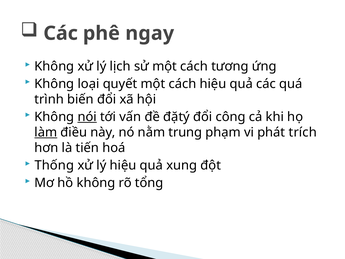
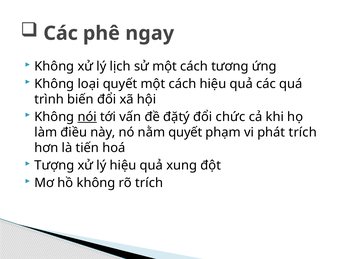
công: công -> chức
làm underline: present -> none
nằm trung: trung -> quyết
Thống: Thống -> Tượng
rõ tổng: tổng -> trích
